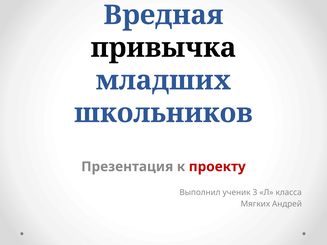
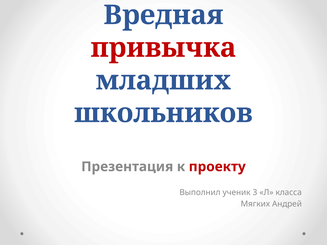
привычка colour: black -> red
